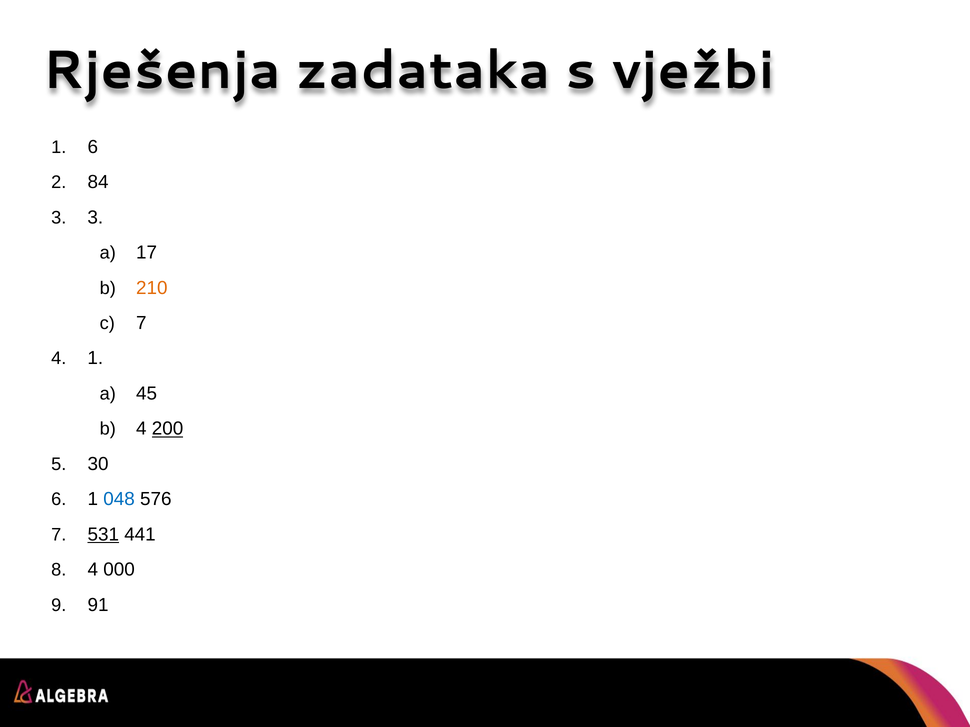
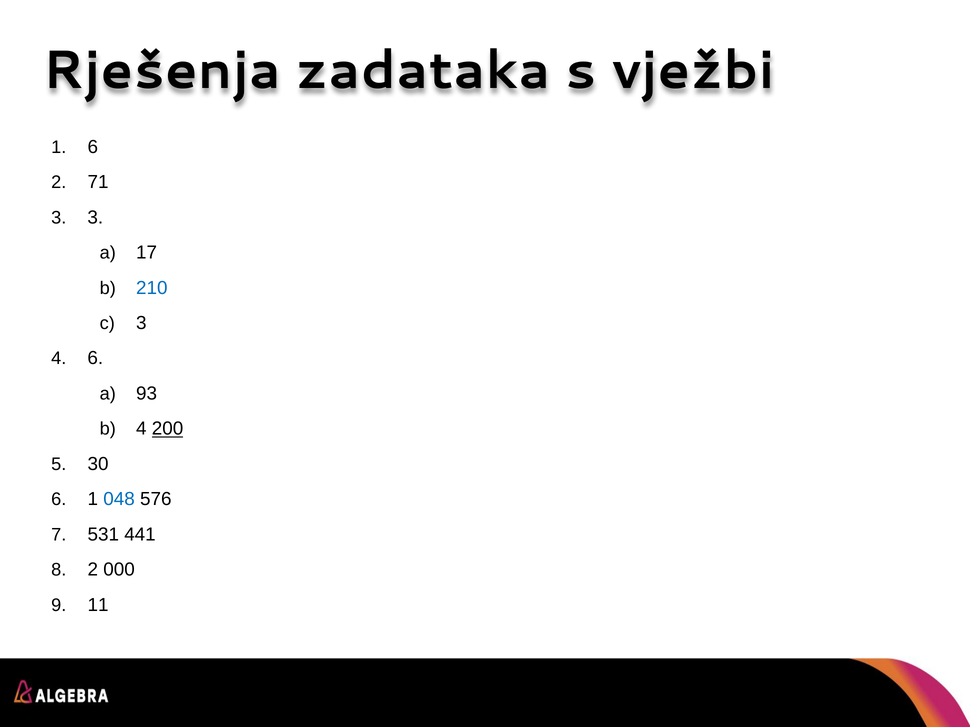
84: 84 -> 71
210 colour: orange -> blue
7 at (141, 323): 7 -> 3
4 1: 1 -> 6
45: 45 -> 93
531 underline: present -> none
4 at (93, 570): 4 -> 2
91: 91 -> 11
